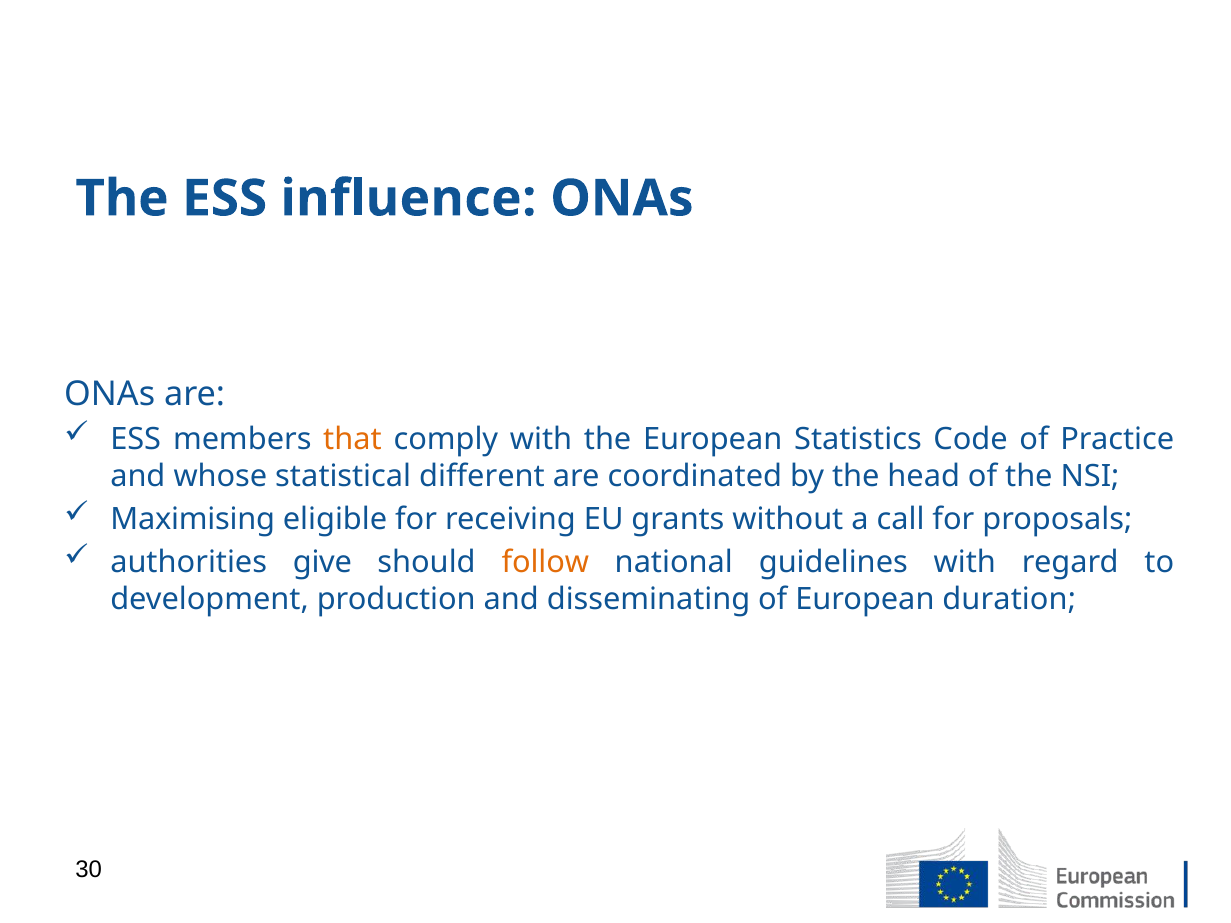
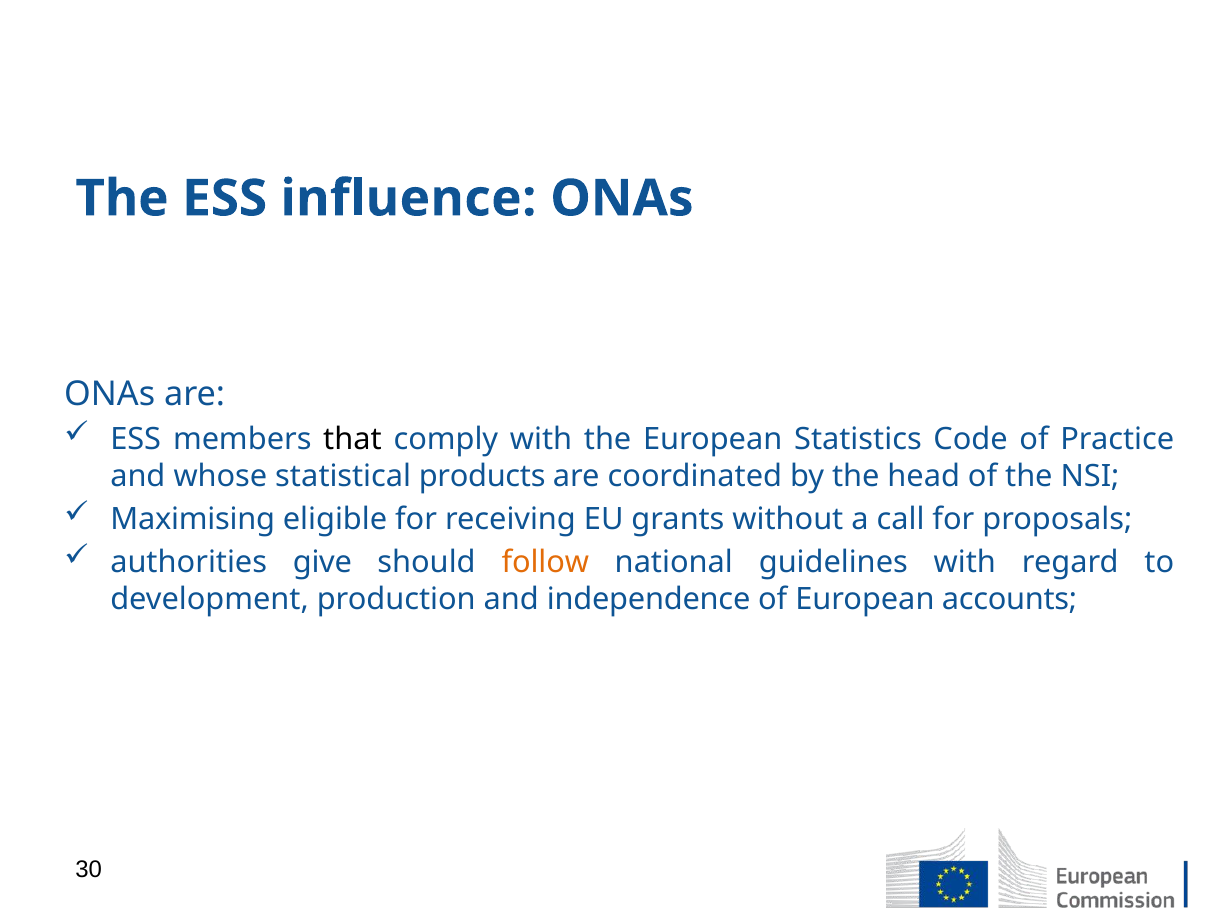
that colour: orange -> black
different: different -> products
disseminating: disseminating -> independence
duration: duration -> accounts
